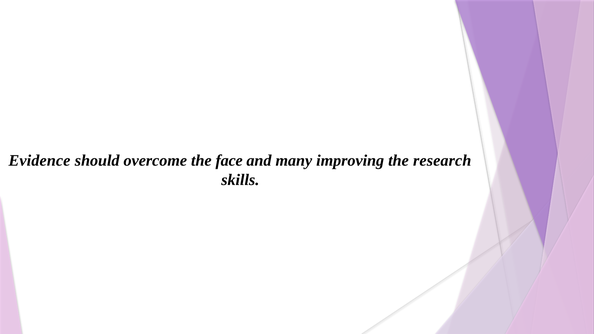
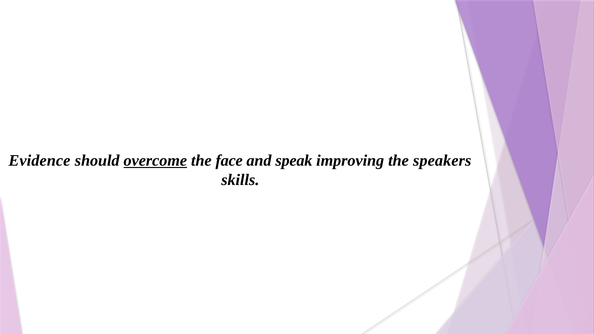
overcome underline: none -> present
many: many -> speak
research: research -> speakers
